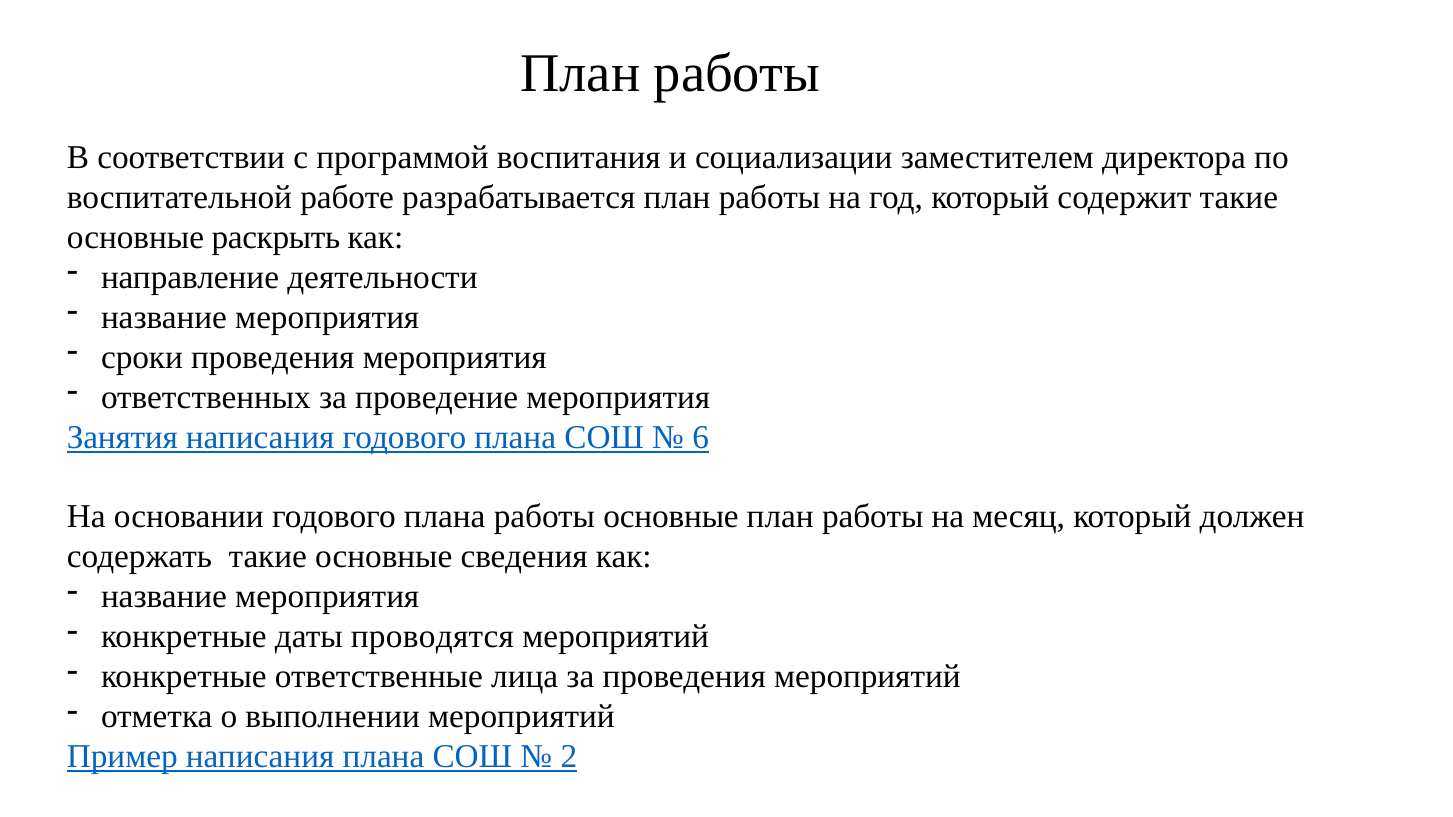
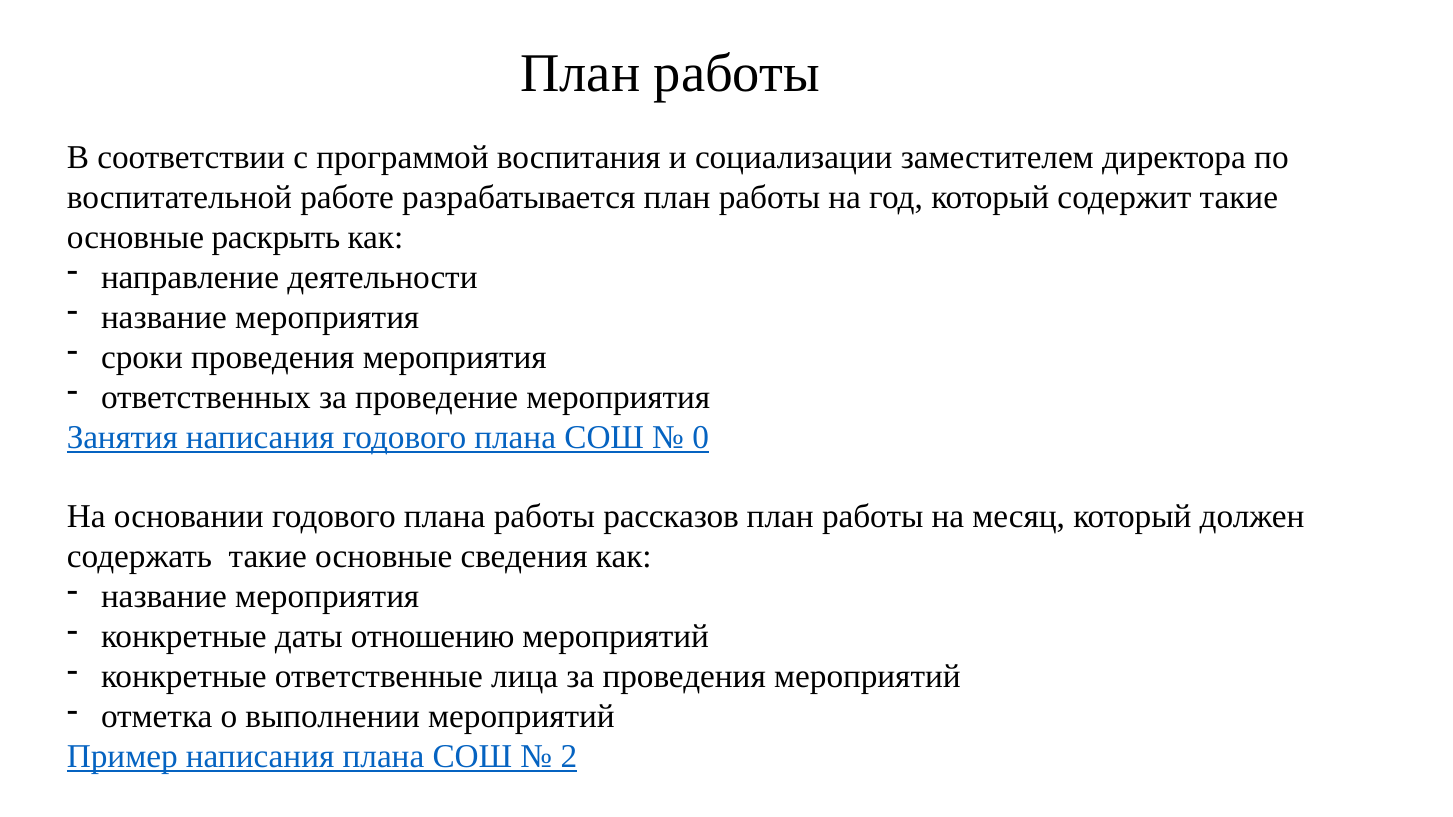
6: 6 -> 0
работы основные: основные -> рассказов
проводятся: проводятся -> отношению
